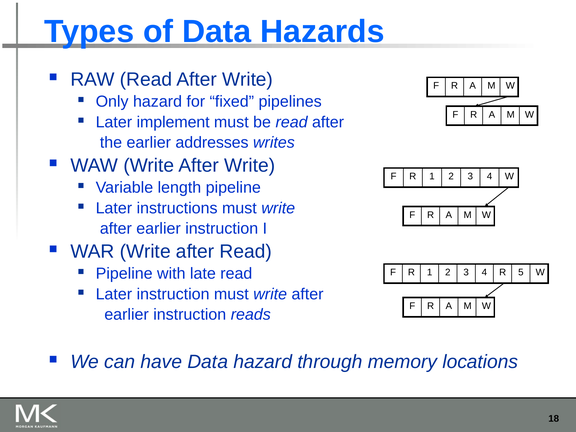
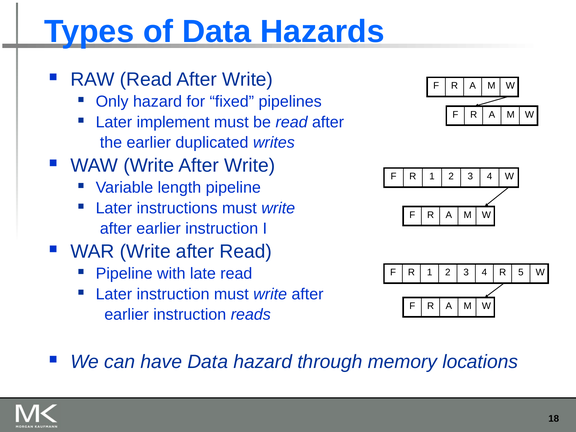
addresses: addresses -> duplicated
